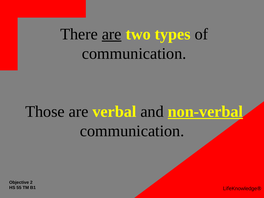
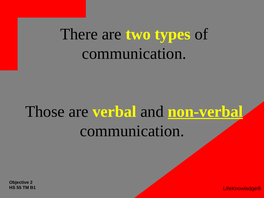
are at (112, 34) underline: present -> none
